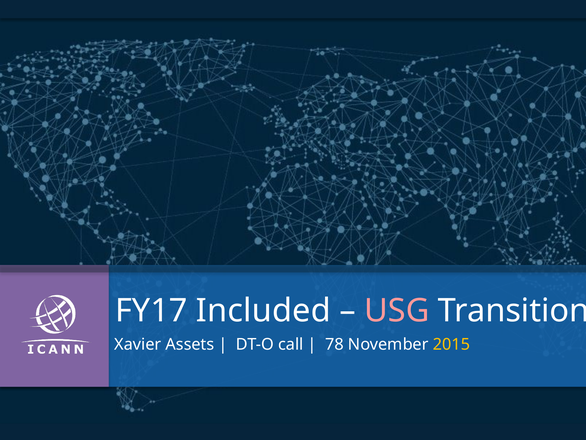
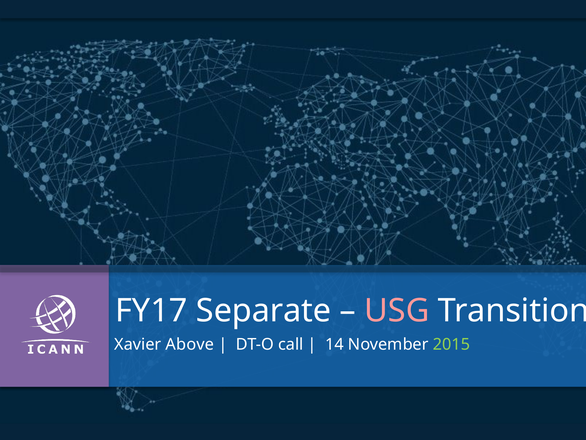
Included: Included -> Separate
Assets: Assets -> Above
78: 78 -> 14
2015 colour: yellow -> light green
